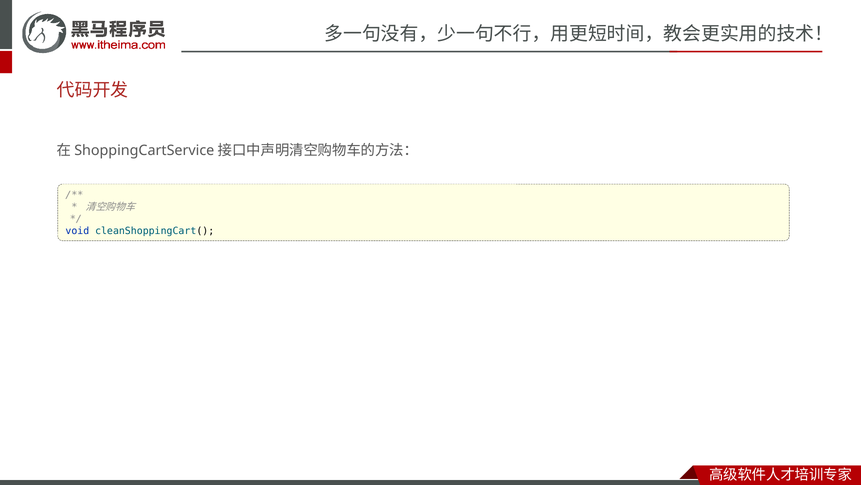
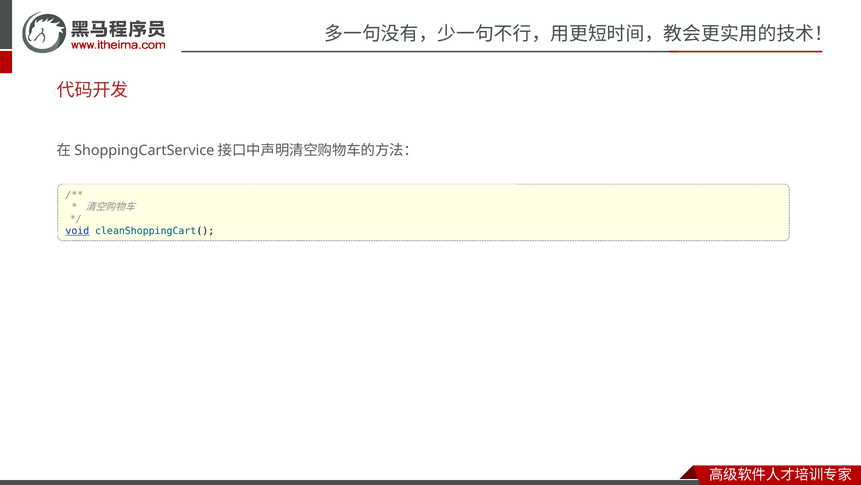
void underline: none -> present
